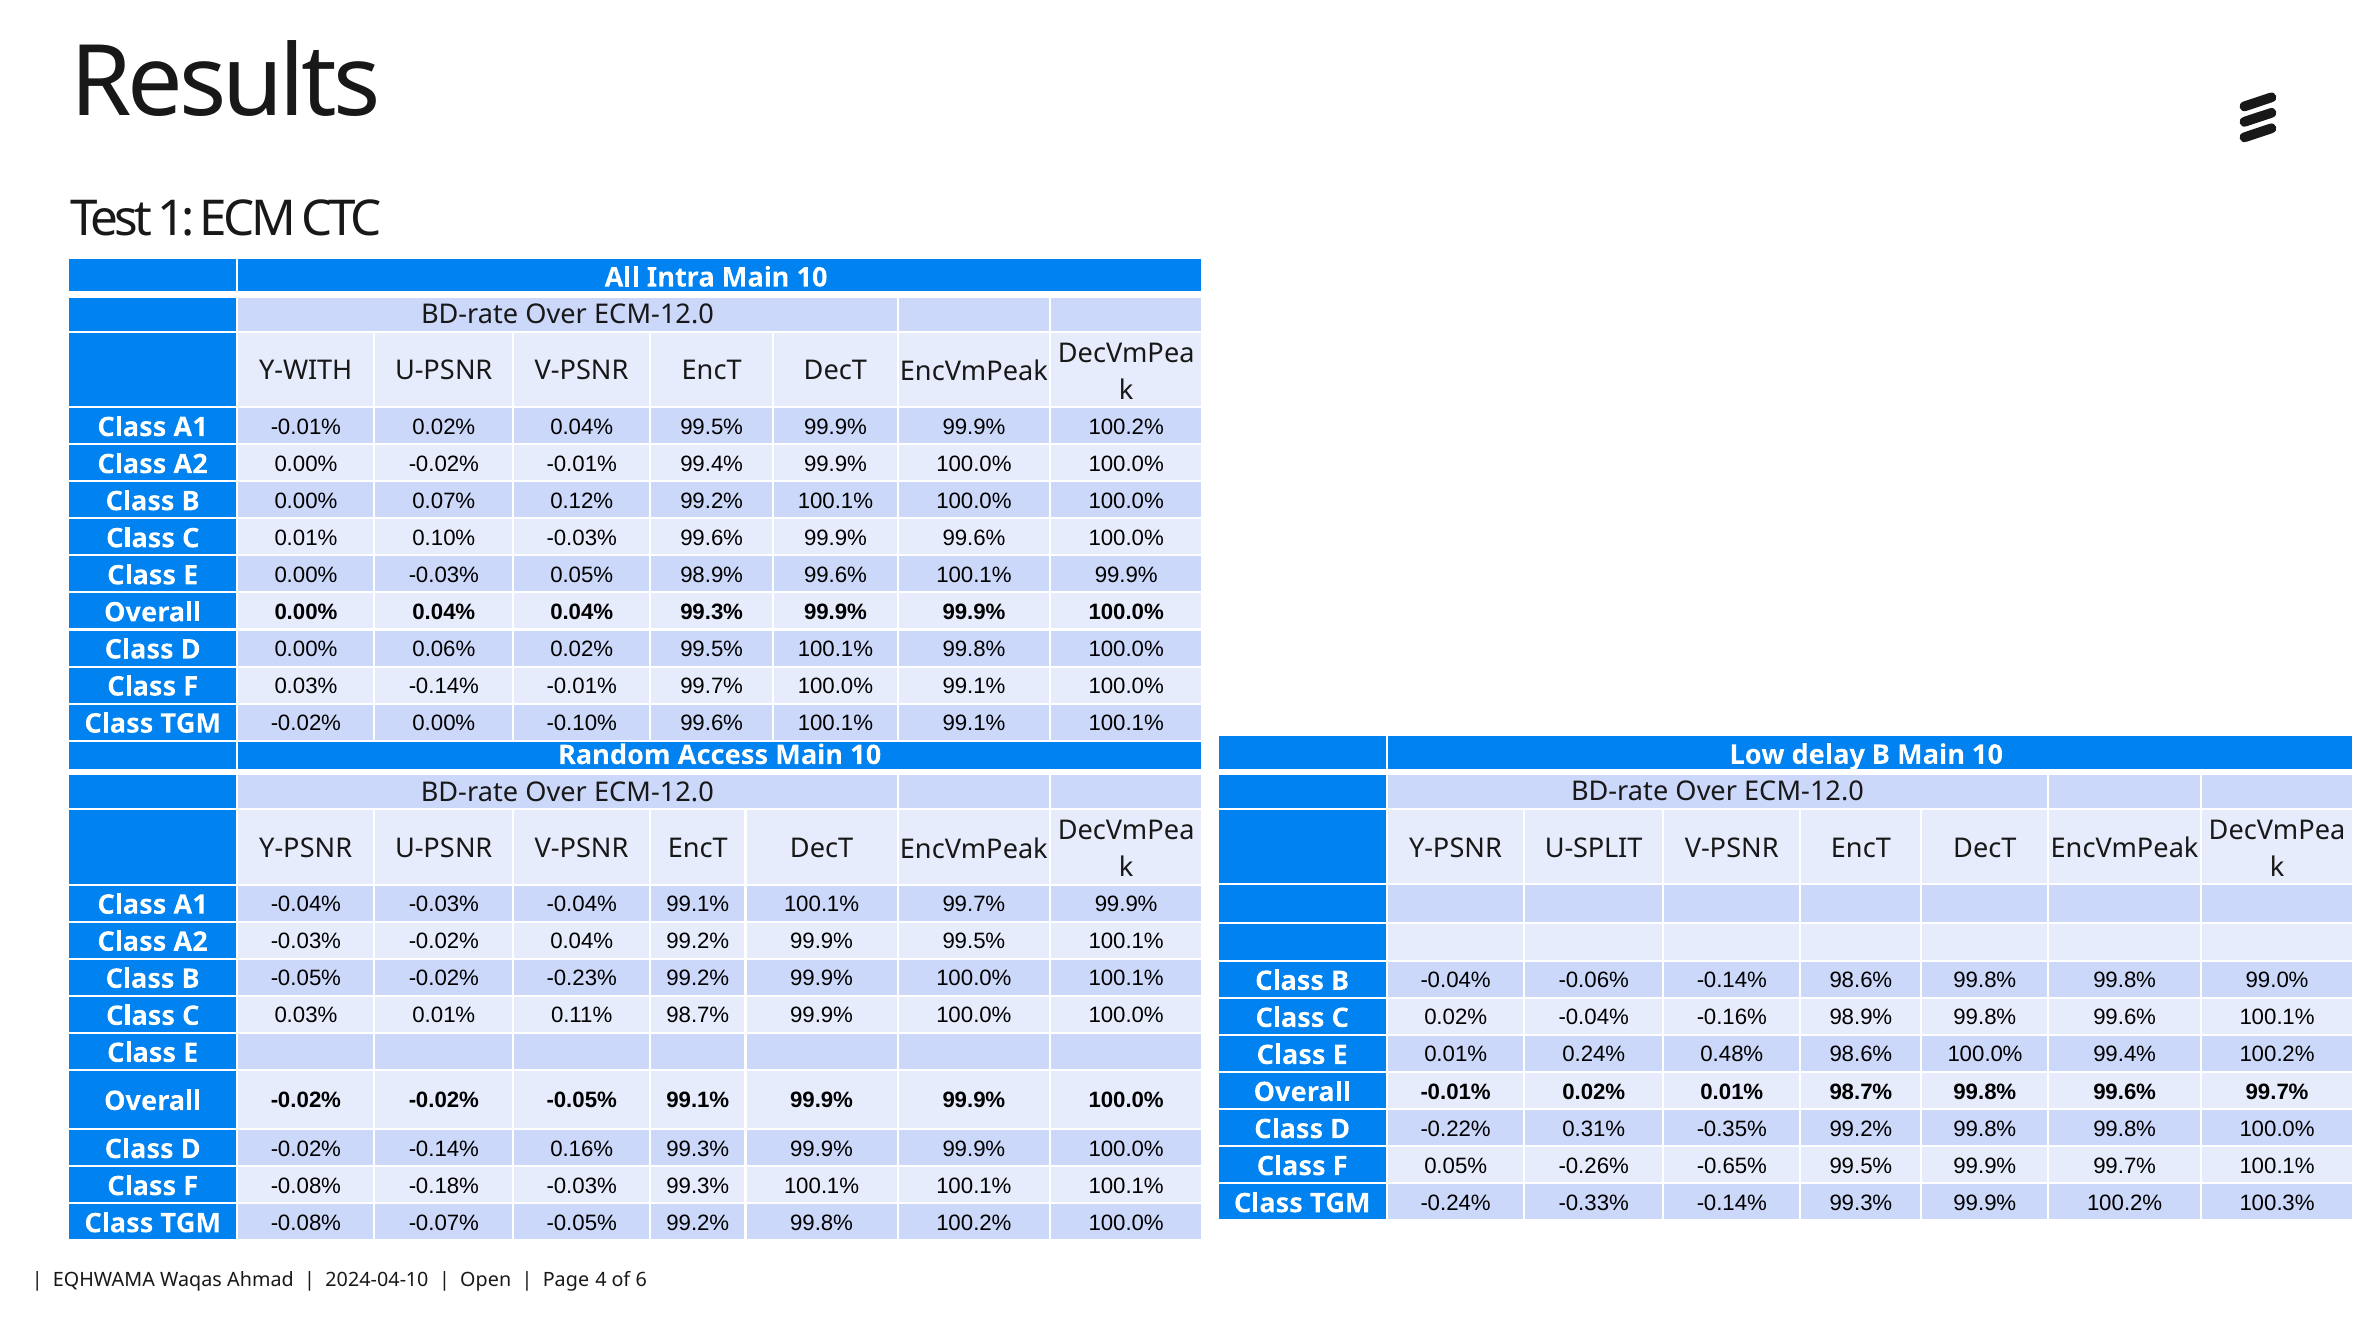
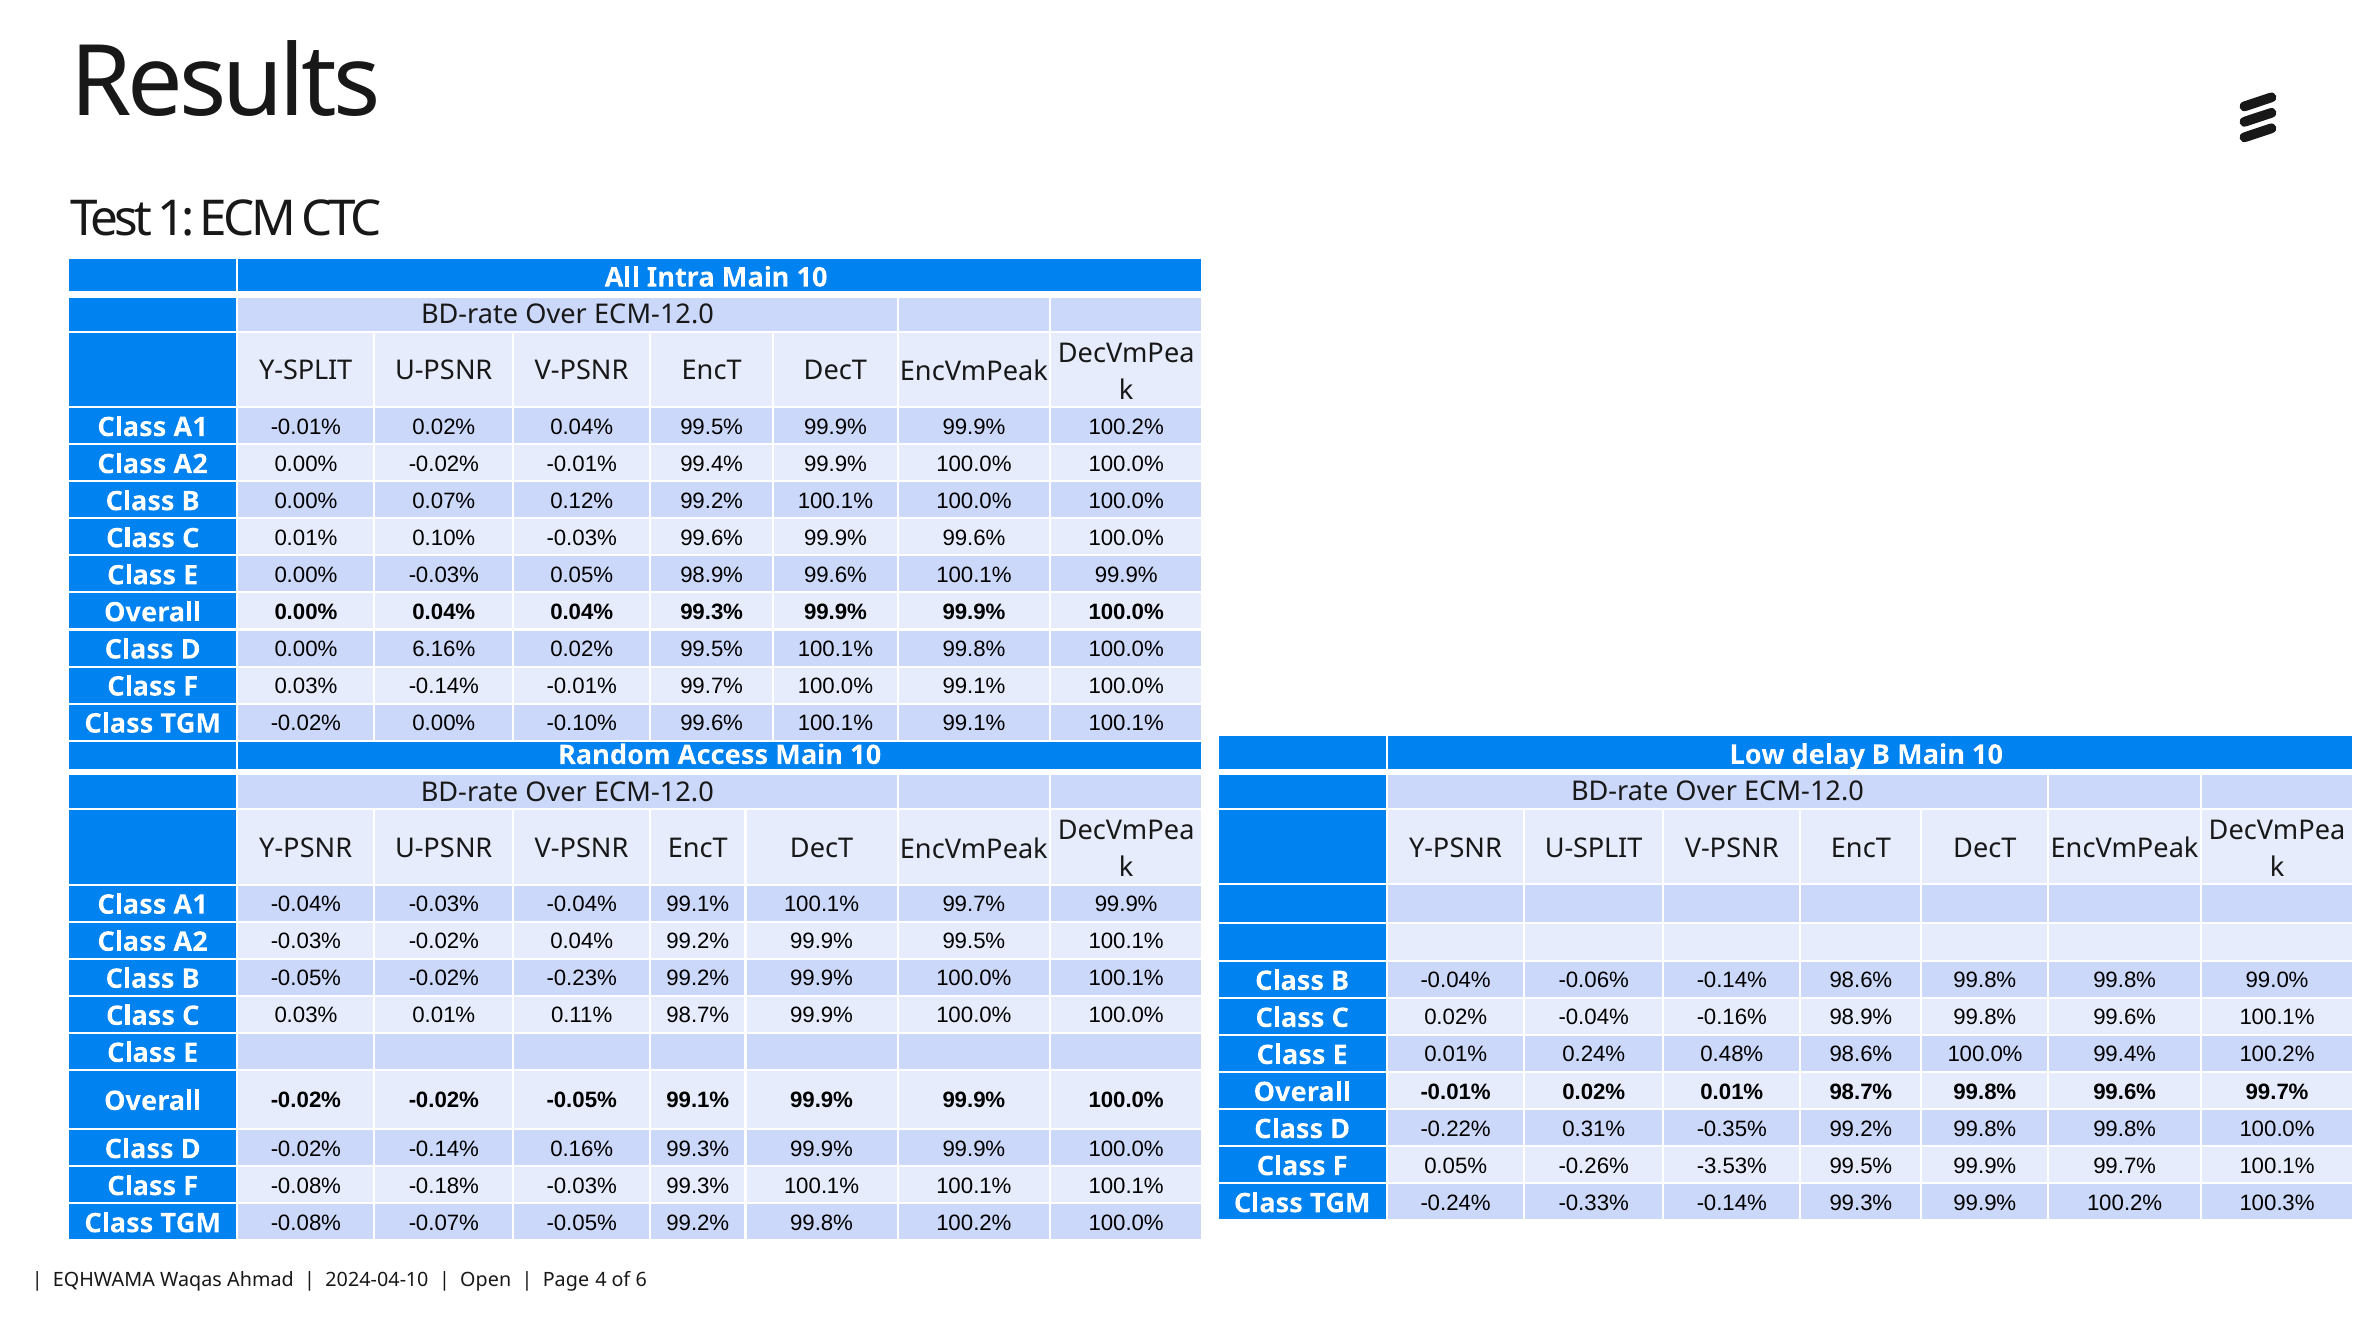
Y-WITH: Y-WITH -> Y-SPLIT
0.06%: 0.06% -> 6.16%
-0.65%: -0.65% -> -3.53%
